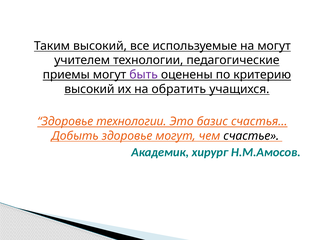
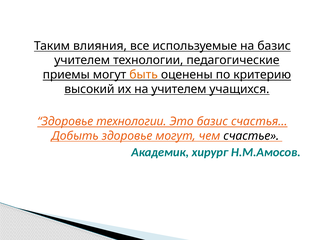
Таким высокий: высокий -> влияния
на могут: могут -> базис
быть colour: purple -> orange
на обратить: обратить -> учителем
